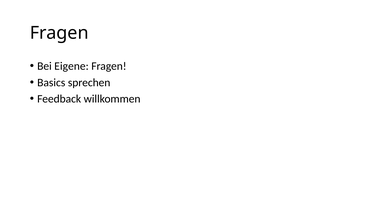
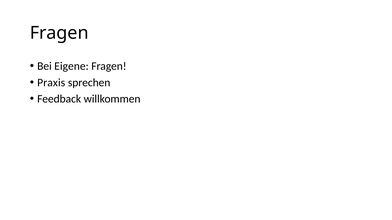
Basics: Basics -> Praxis
